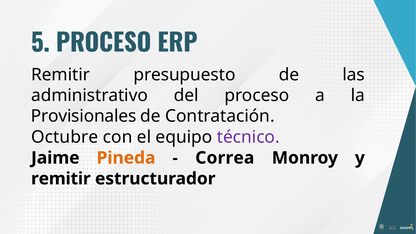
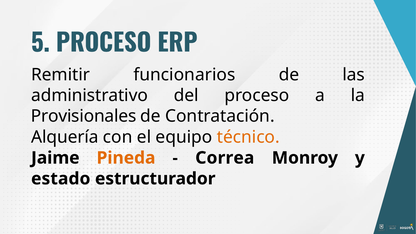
presupuesto: presupuesto -> funcionarios
Octubre: Octubre -> Alquería
técnico colour: purple -> orange
remitir at (61, 179): remitir -> estado
